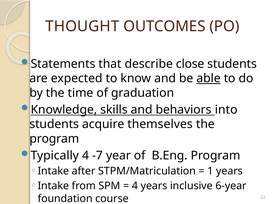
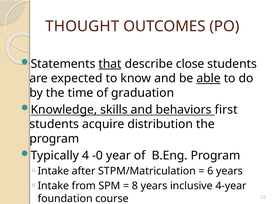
that underline: none -> present
into: into -> first
themselves: themselves -> distribution
-7: -7 -> -0
1: 1 -> 6
4 at (135, 186): 4 -> 8
6-year: 6-year -> 4-year
